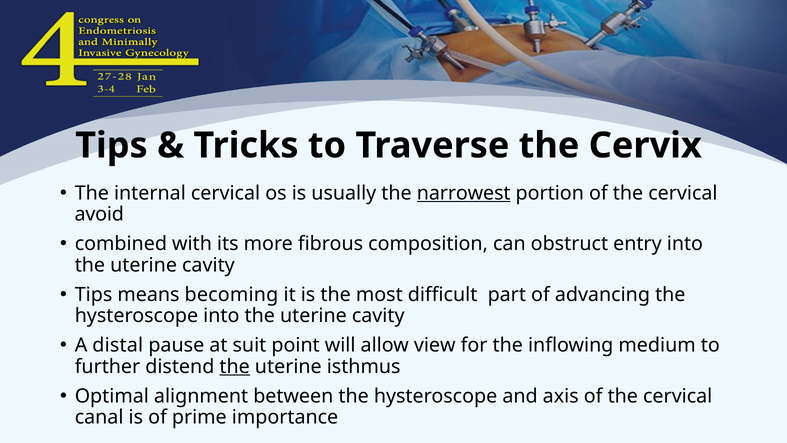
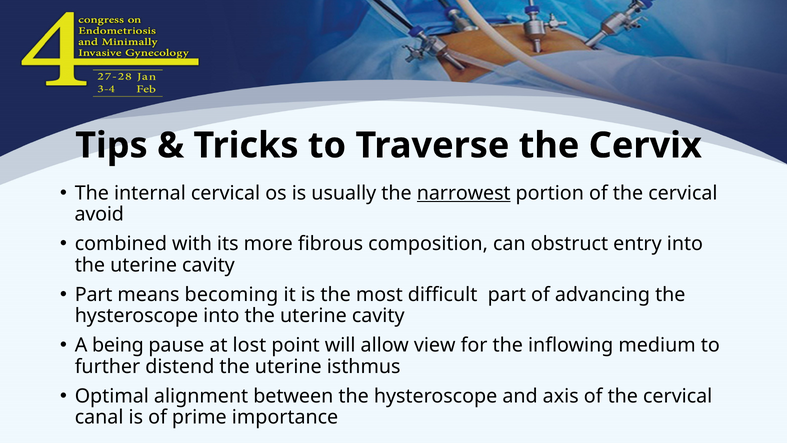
Tips at (94, 294): Tips -> Part
distal: distal -> being
suit: suit -> lost
the at (235, 366) underline: present -> none
